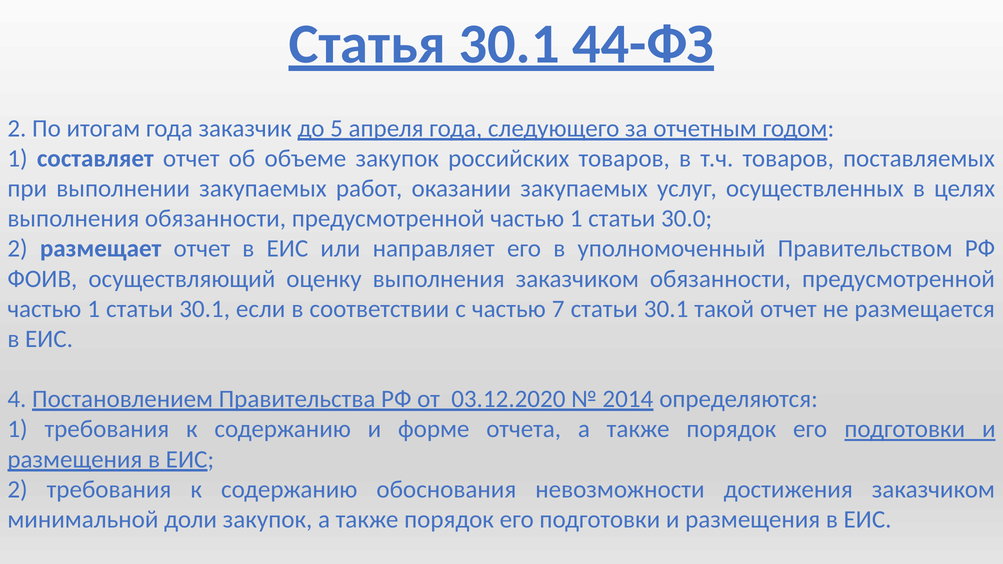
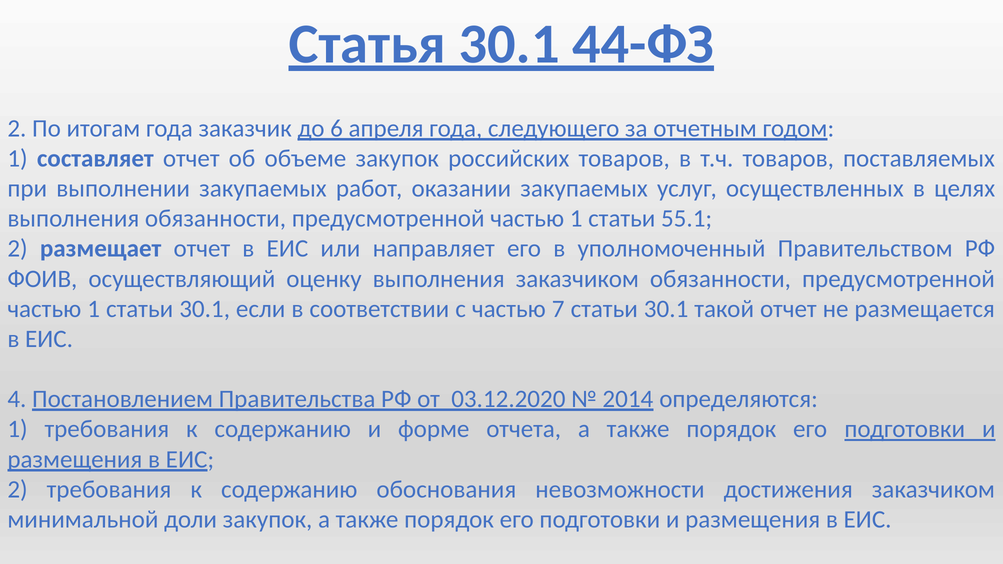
5: 5 -> 6
30.0: 30.0 -> 55.1
